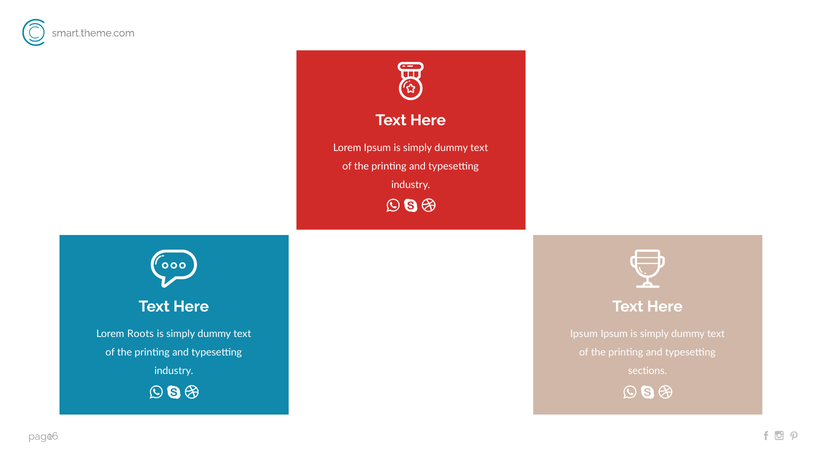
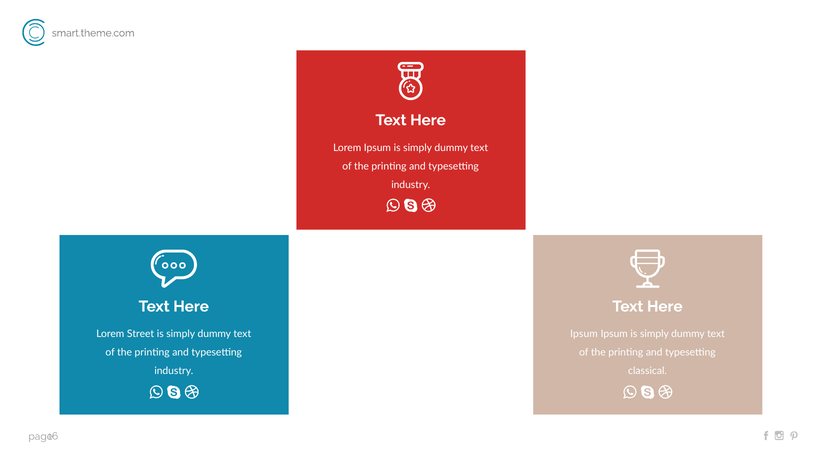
Roots: Roots -> Street
sections: sections -> classical
